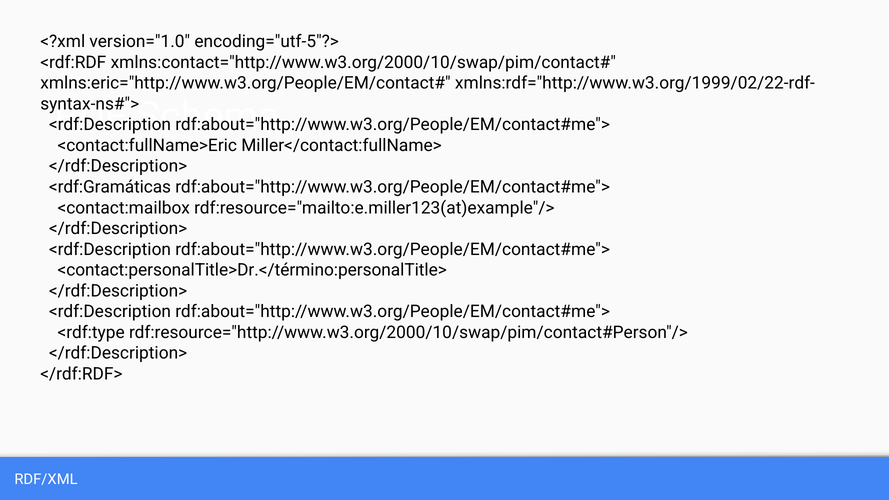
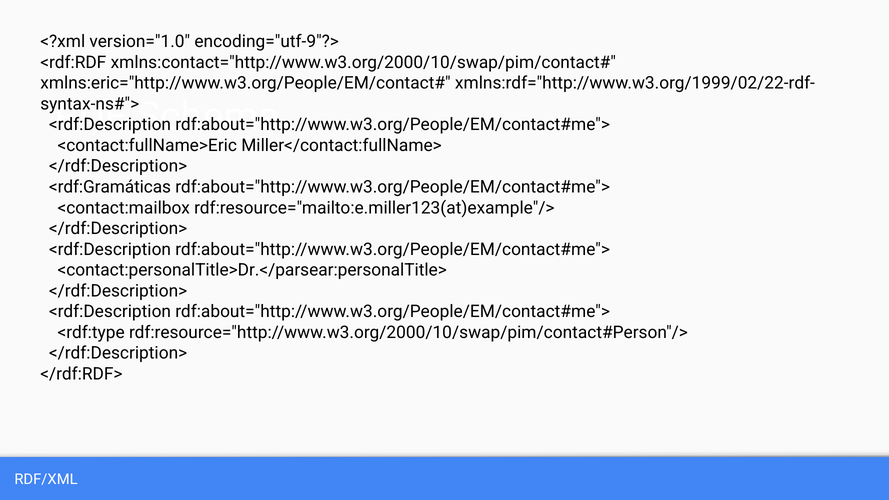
encoding="utf-5"?>: encoding="utf-5"?> -> encoding="utf-9"?>
<contact:personalTitle>Dr.</término:personalTitle>: <contact:personalTitle>Dr.</término:personalTitle> -> <contact:personalTitle>Dr.</parsear:personalTitle>
